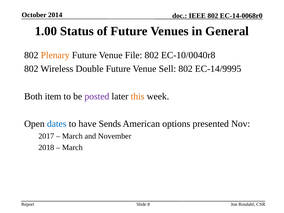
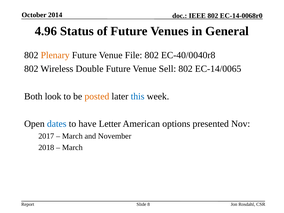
1.00: 1.00 -> 4.96
EC-10/0040r8: EC-10/0040r8 -> EC-40/0040r8
EC-14/9995: EC-14/9995 -> EC-14/0065
item: item -> look
posted colour: purple -> orange
this colour: orange -> blue
Sends: Sends -> Letter
